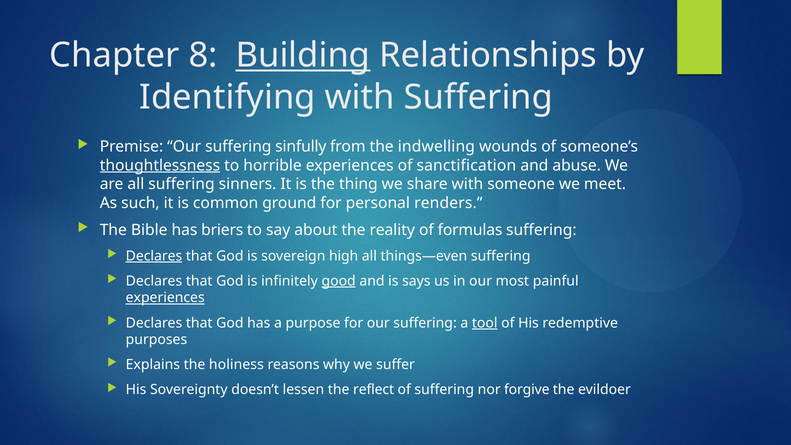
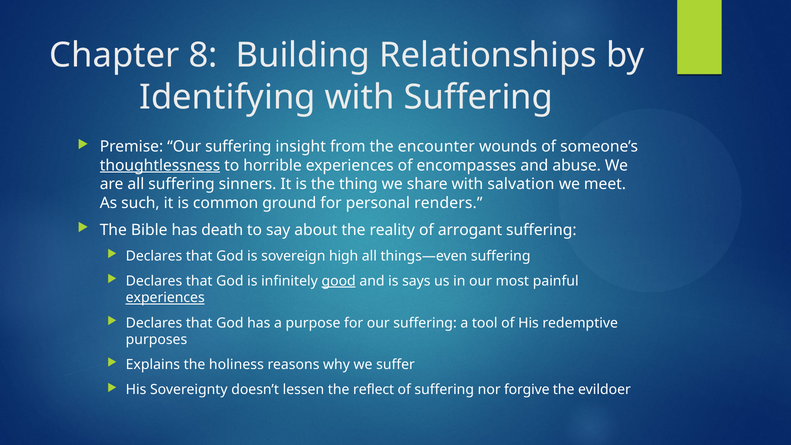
Building underline: present -> none
sinfully: sinfully -> insight
indwelling: indwelling -> encounter
sanctification: sanctification -> encompasses
someone: someone -> salvation
briers: briers -> death
formulas: formulas -> arrogant
Declares at (154, 256) underline: present -> none
tool underline: present -> none
